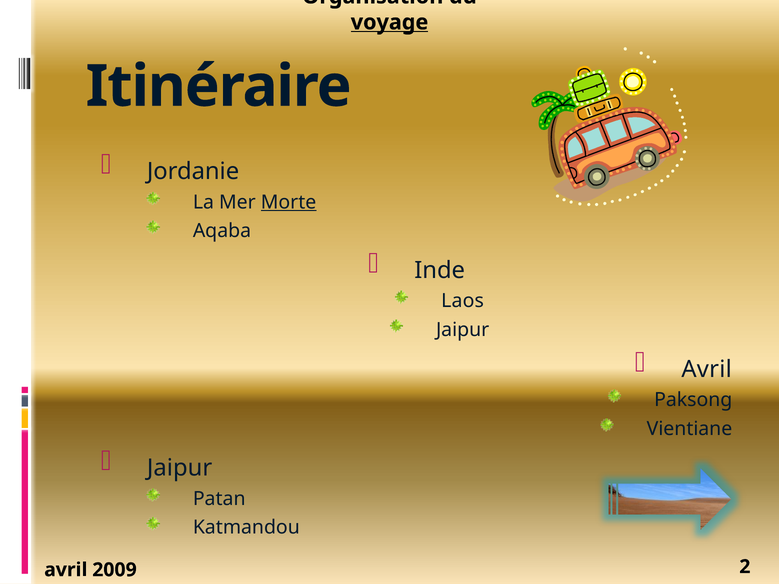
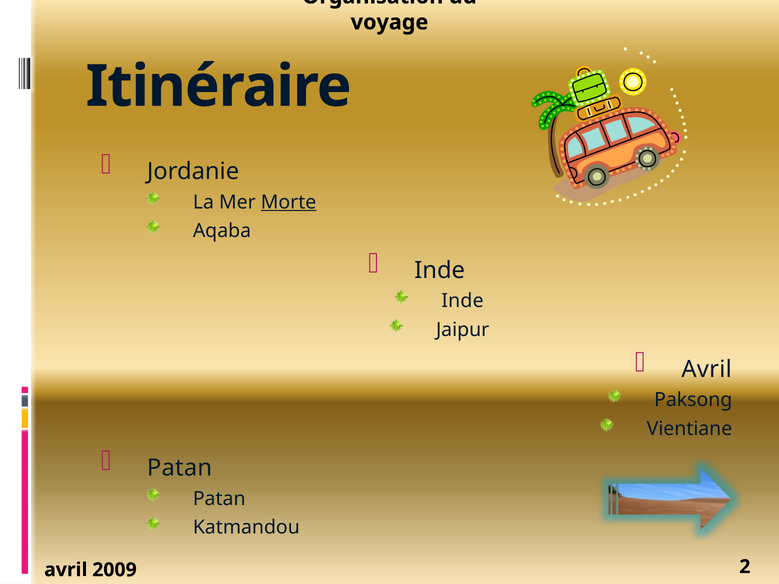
voyage underline: present -> none
Laos at (463, 301): Laos -> Inde
Jaipur at (180, 468): Jaipur -> Patan
